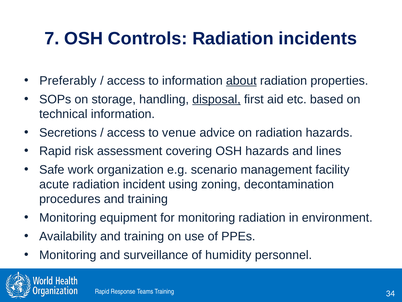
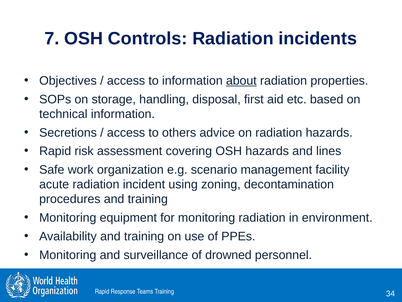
Preferably: Preferably -> Objectives
disposal underline: present -> none
venue: venue -> others
humidity: humidity -> drowned
